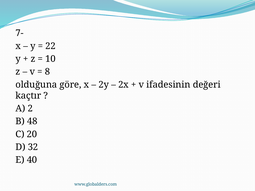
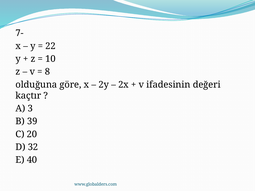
2: 2 -> 3
48: 48 -> 39
